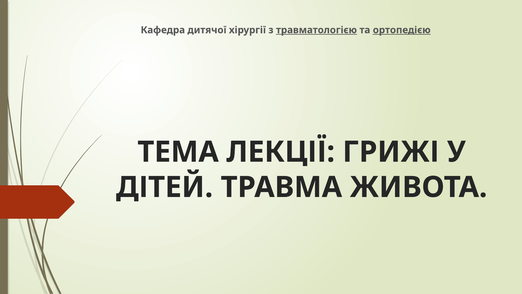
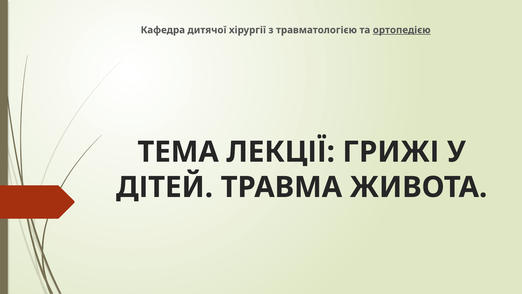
травматологією underline: present -> none
